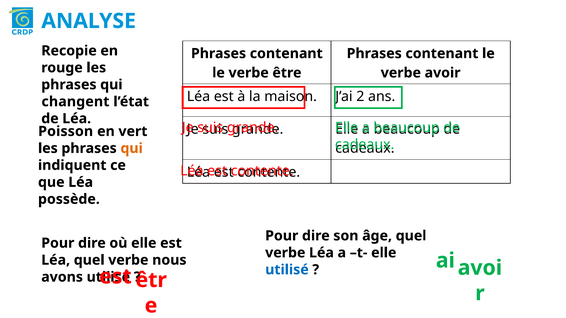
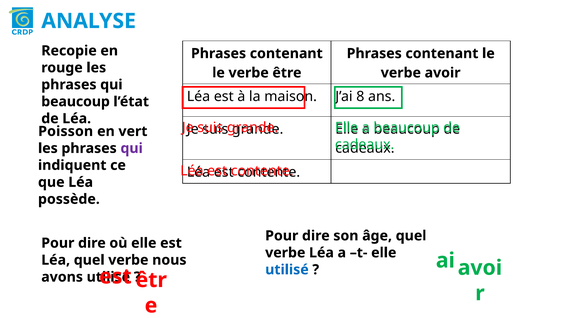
2: 2 -> 8
changent at (75, 102): changent -> beaucoup
qui at (132, 148) colour: orange -> purple
